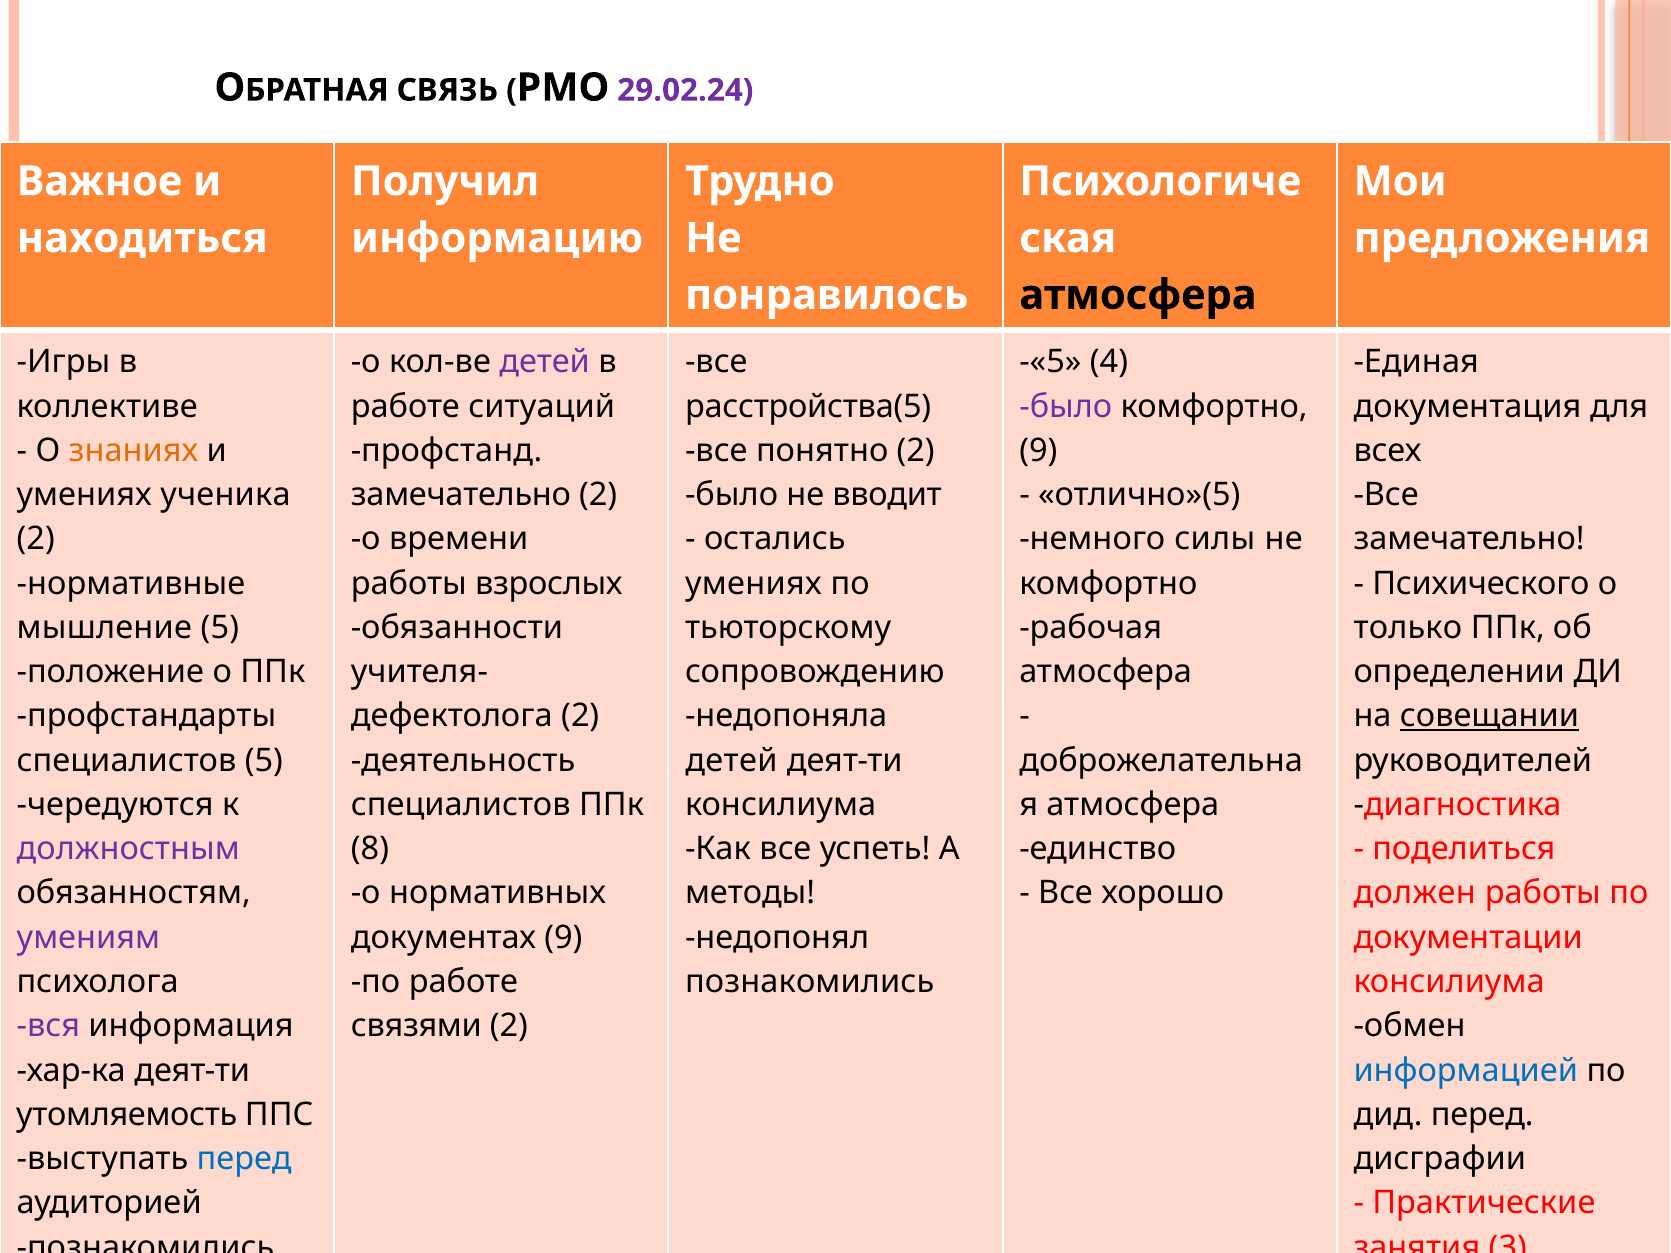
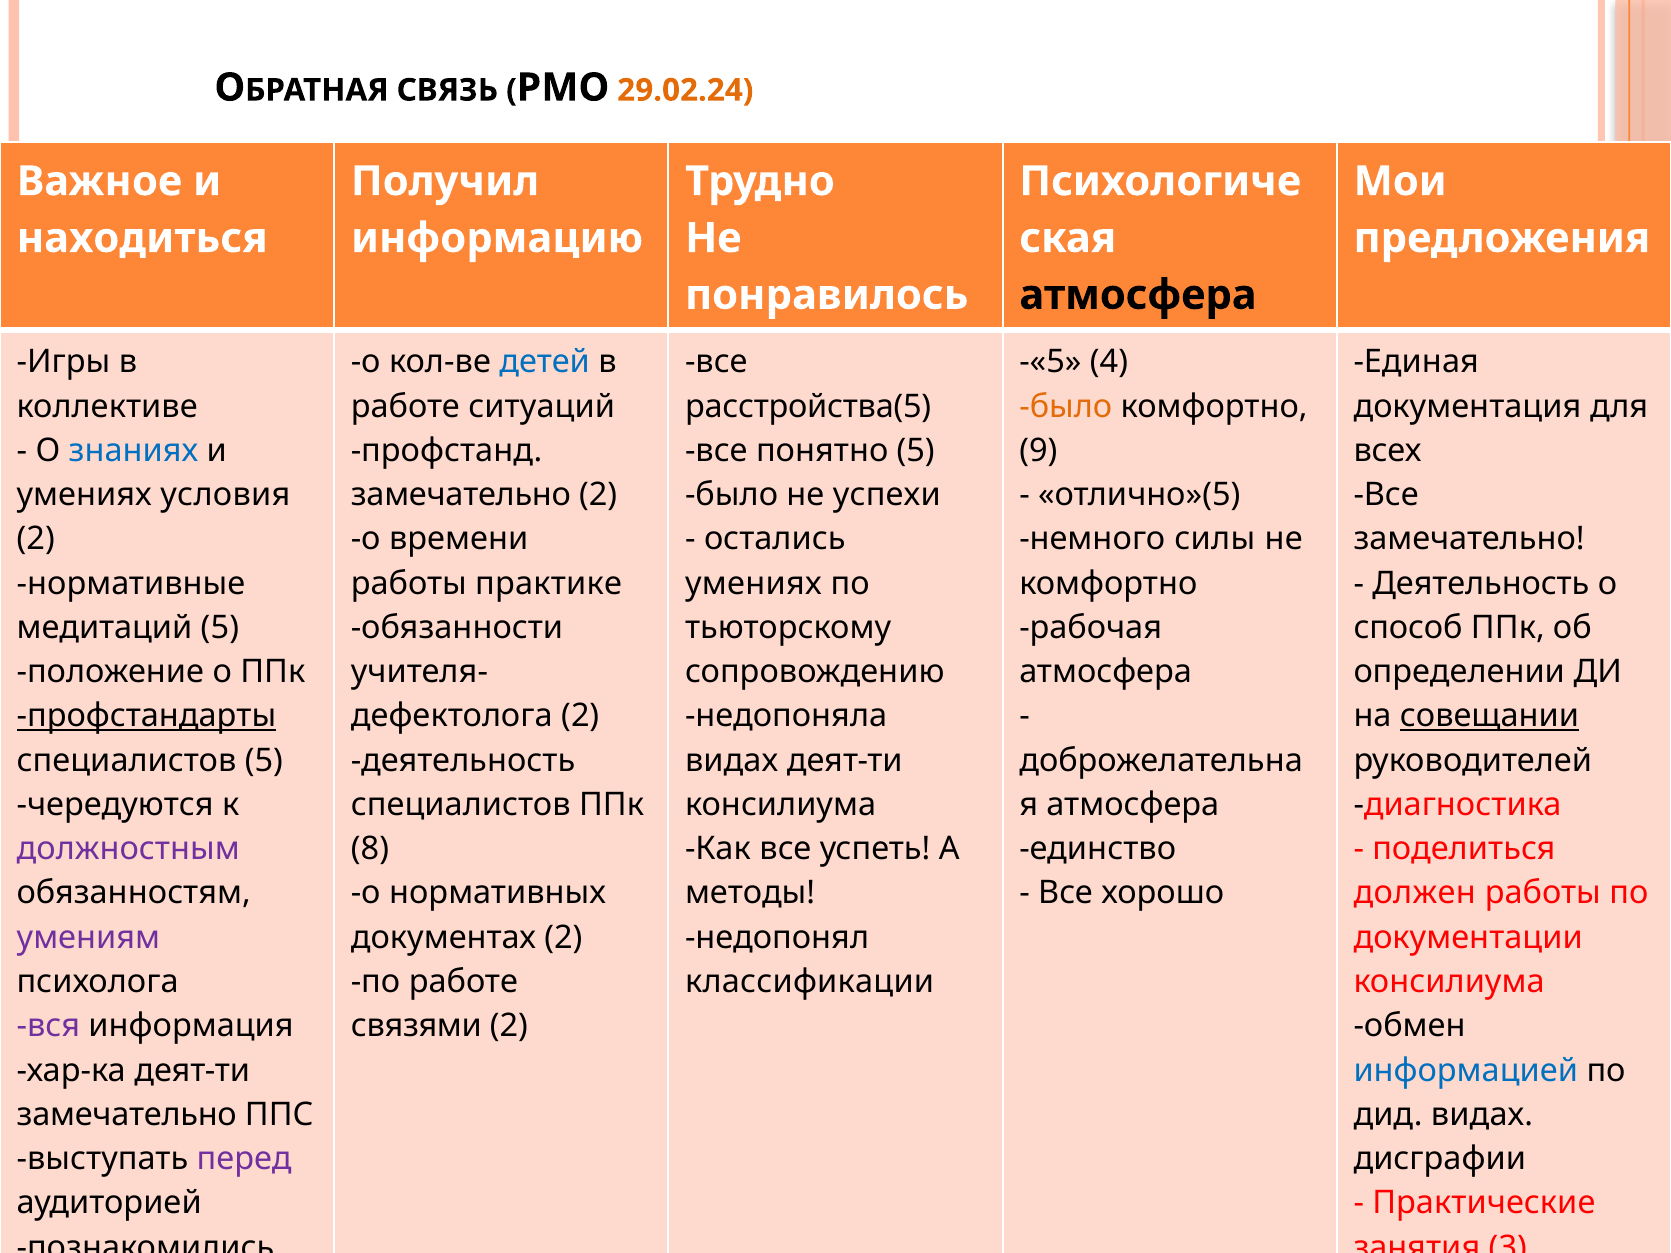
29.02.24 colour: purple -> orange
детей at (545, 362) colour: purple -> blue
было at (1066, 406) colour: purple -> orange
знаниях colour: orange -> blue
понятно 2: 2 -> 5
ученика: ученика -> условия
вводит: вводит -> успехи
взрослых: взрослых -> практике
Психического at (1481, 583): Психического -> Деятельность
мышление at (104, 628): мышление -> медитаций
только: только -> способ
профстандарты underline: none -> present
детей at (732, 761): детей -> видах
документах 9: 9 -> 2
познакомились at (810, 982): познакомились -> классификации
утомляемость at (127, 1115): утомляемость -> замечательно
дид перед: перед -> видах
перед at (244, 1159) colour: blue -> purple
